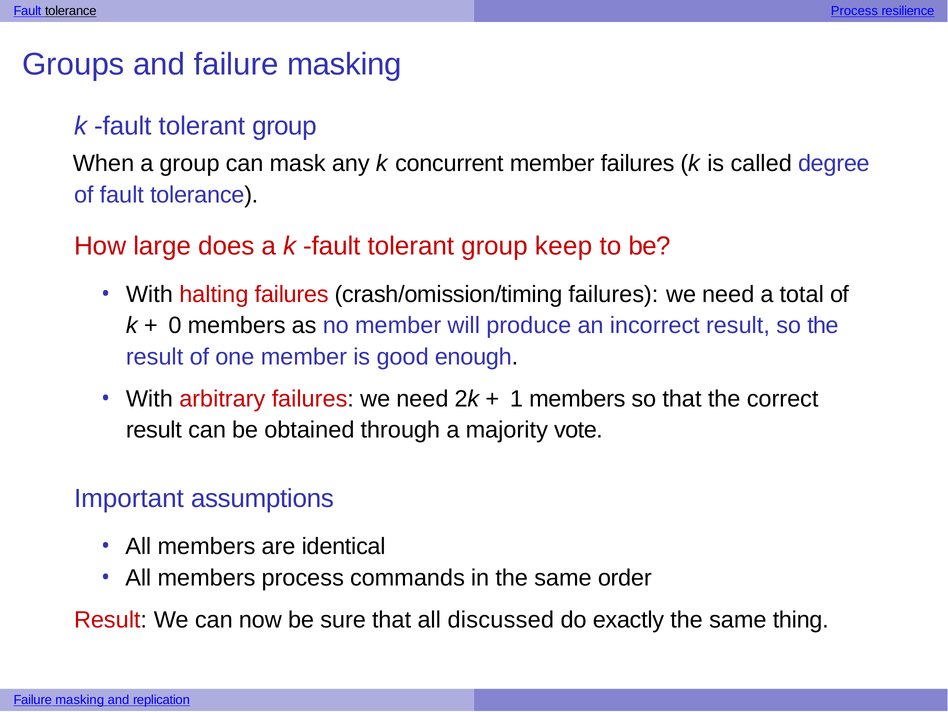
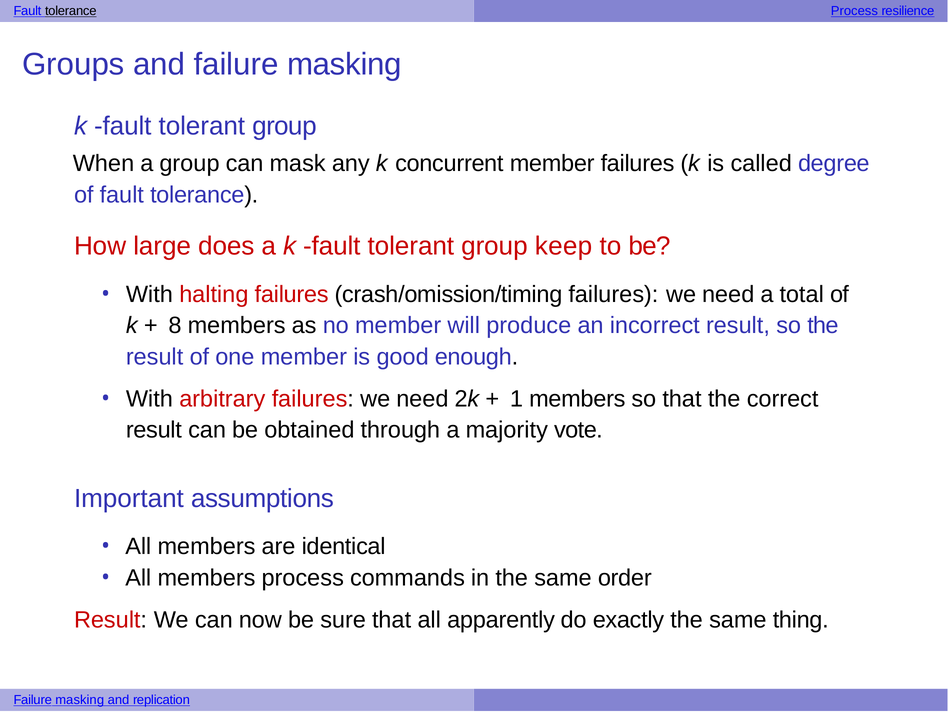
0: 0 -> 8
discussed: discussed -> apparently
